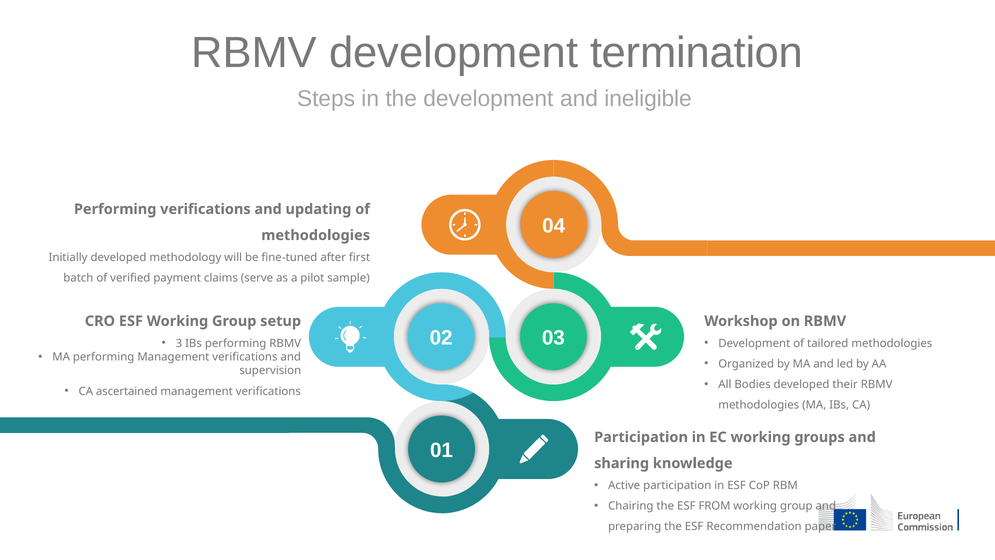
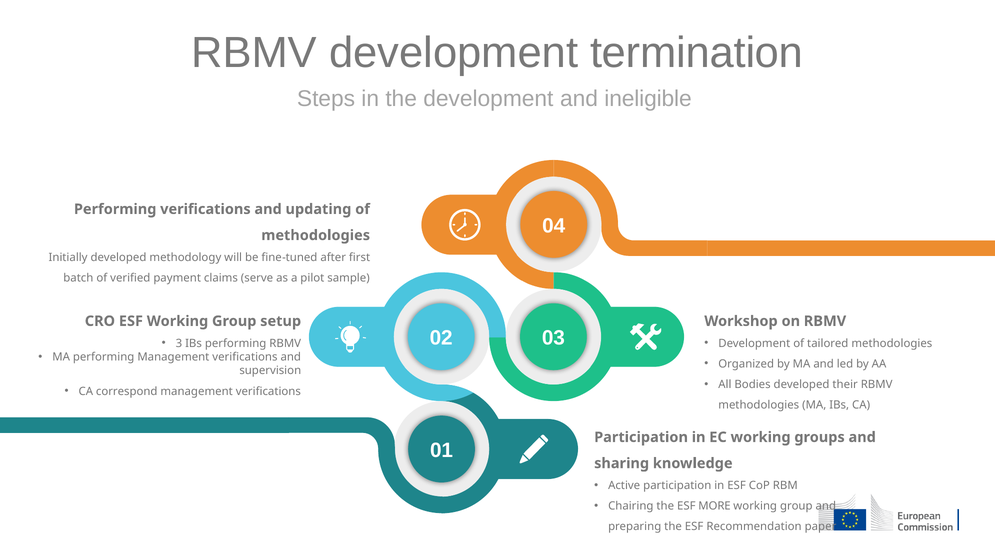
ascertained: ascertained -> correspond
FROM: FROM -> MORE
